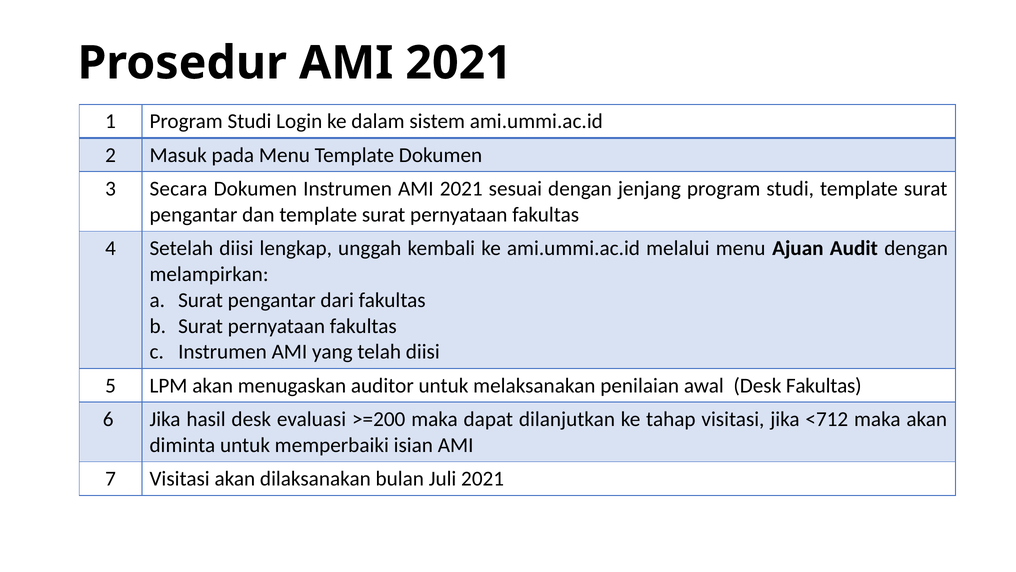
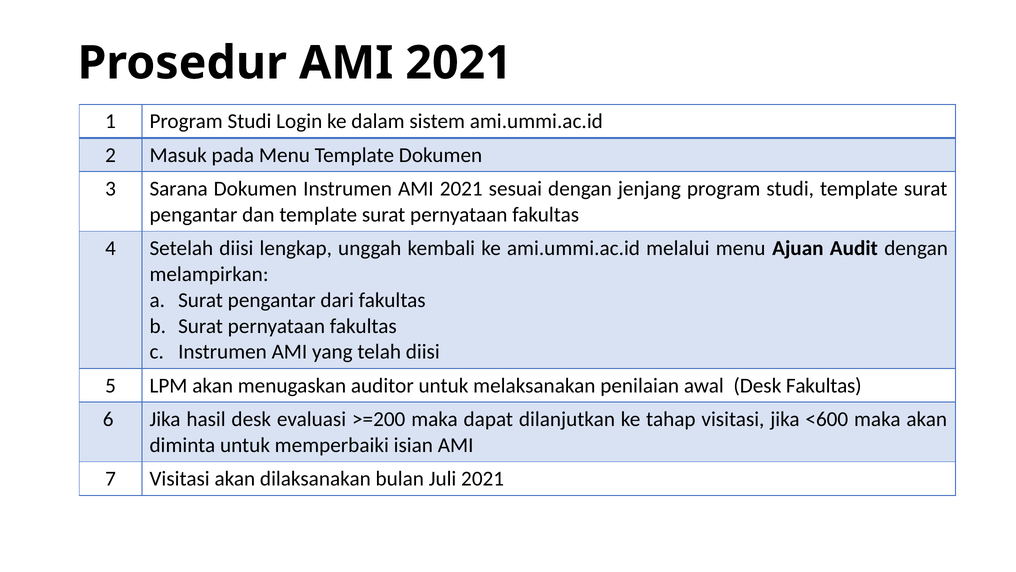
Secara: Secara -> Sarana
<712: <712 -> <600
